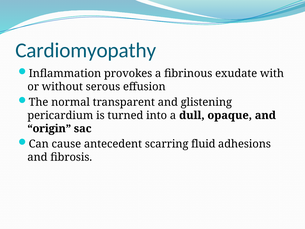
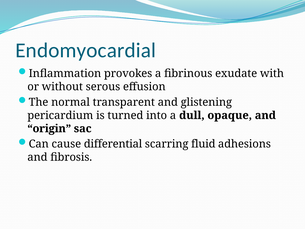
Cardiomyopathy: Cardiomyopathy -> Endomyocardial
antecedent: antecedent -> differential
